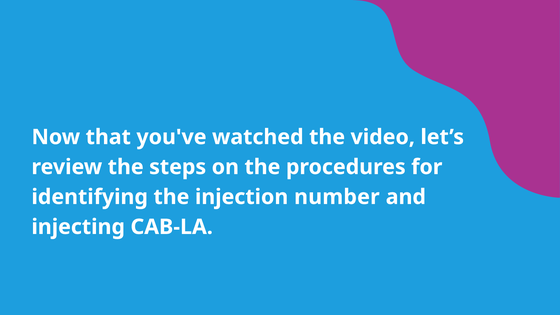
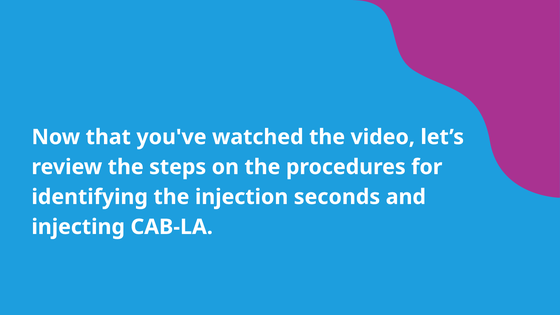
number: number -> seconds
